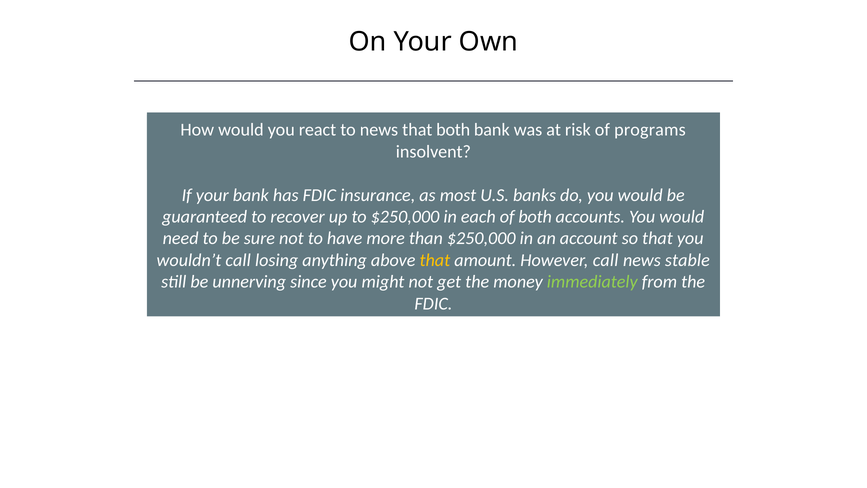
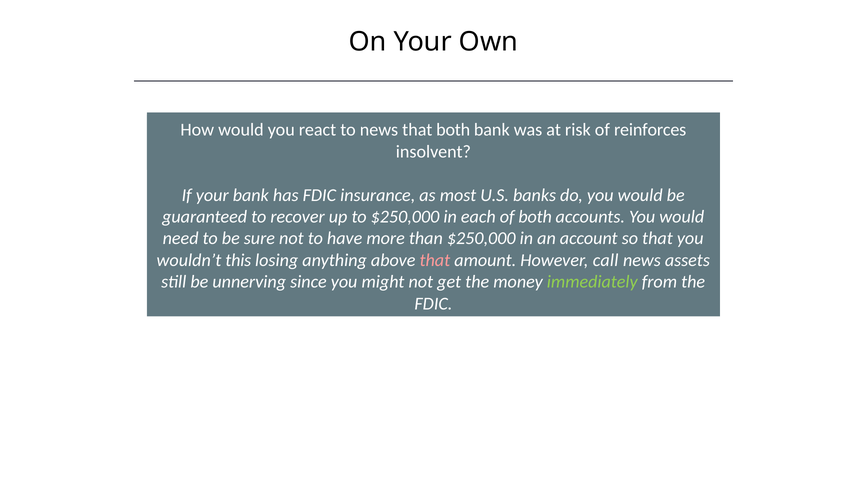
programs: programs -> reinforces
wouldn’t call: call -> this
that at (435, 260) colour: yellow -> pink
stable: stable -> assets
